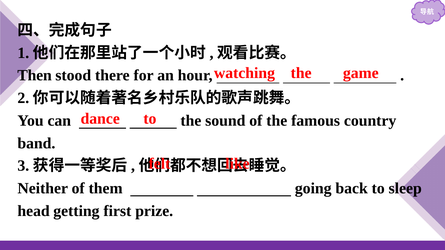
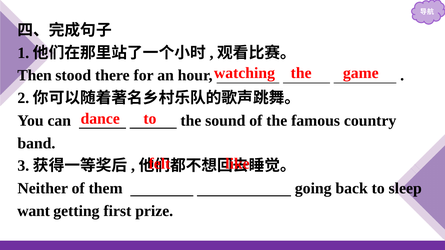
head: head -> want
